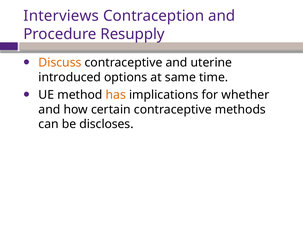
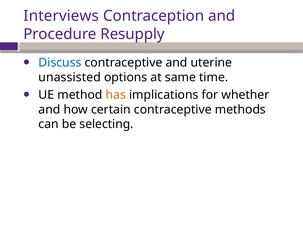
Discuss colour: orange -> blue
introduced: introduced -> unassisted
discloses: discloses -> selecting
